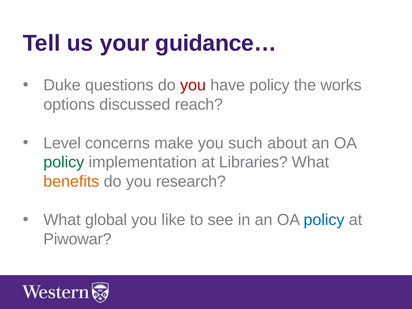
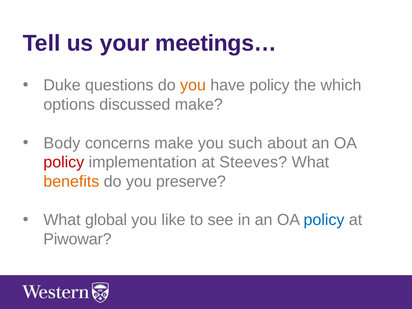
guidance…: guidance… -> meetings…
you at (193, 85) colour: red -> orange
works: works -> which
discussed reach: reach -> make
Level: Level -> Body
policy at (64, 162) colour: green -> red
Libraries: Libraries -> Steeves
research: research -> preserve
